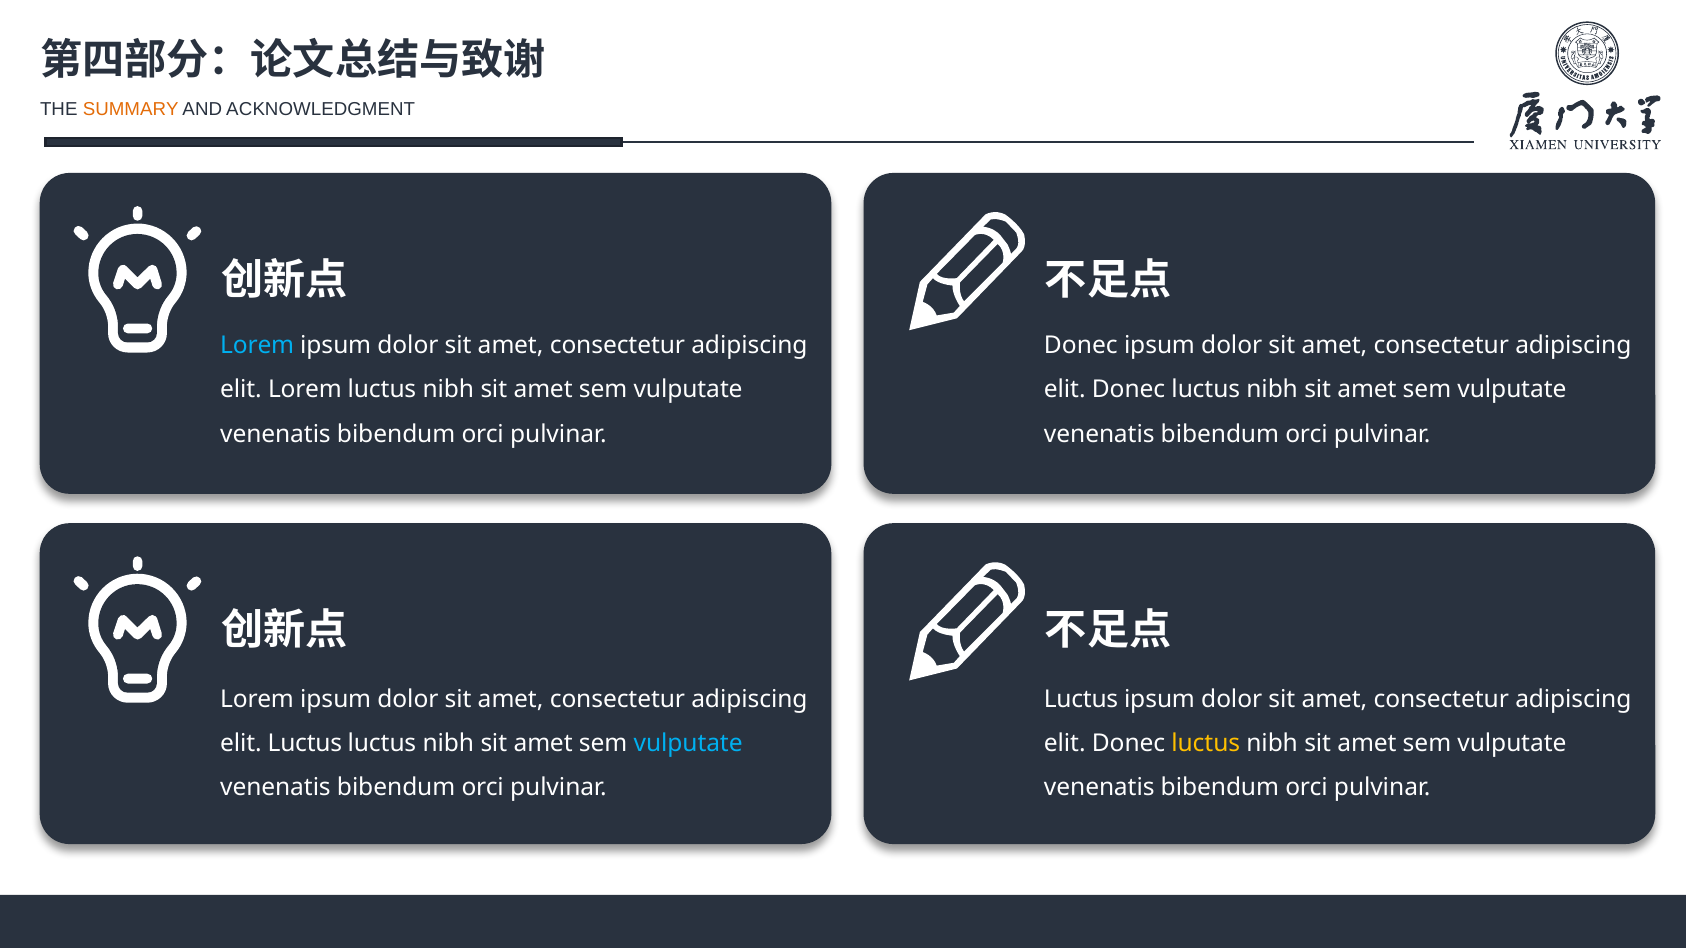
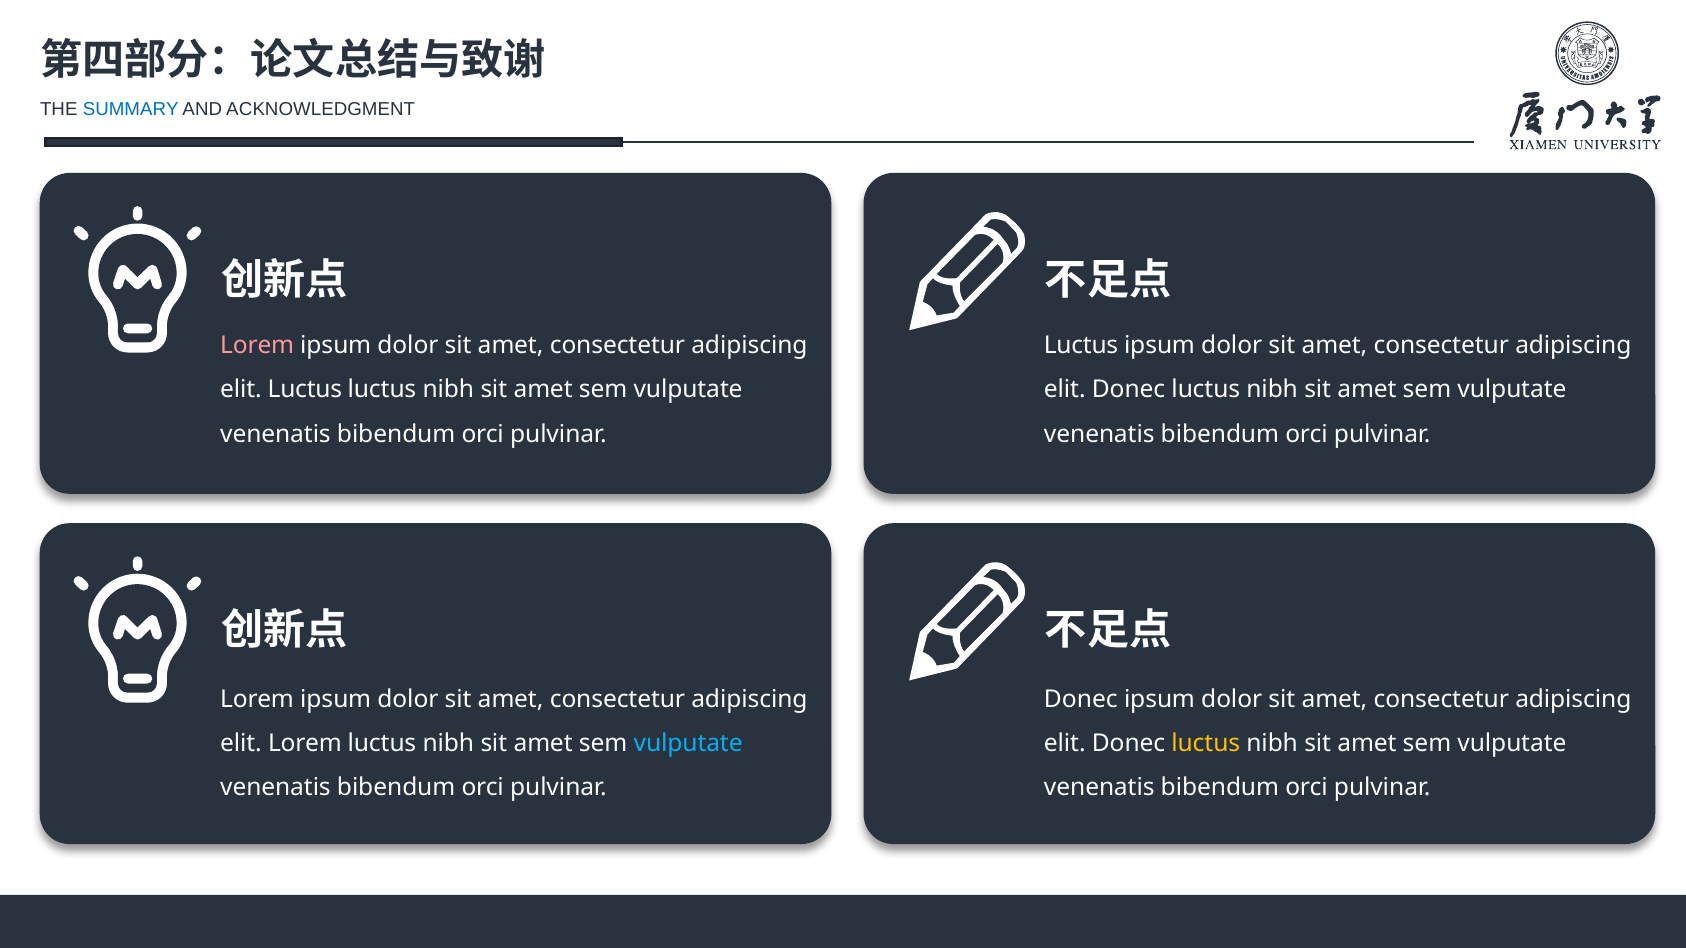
SUMMARY colour: orange -> blue
Lorem at (257, 346) colour: light blue -> pink
Donec at (1081, 346): Donec -> Luctus
elit Lorem: Lorem -> Luctus
Luctus at (1081, 699): Luctus -> Donec
elit Luctus: Luctus -> Lorem
